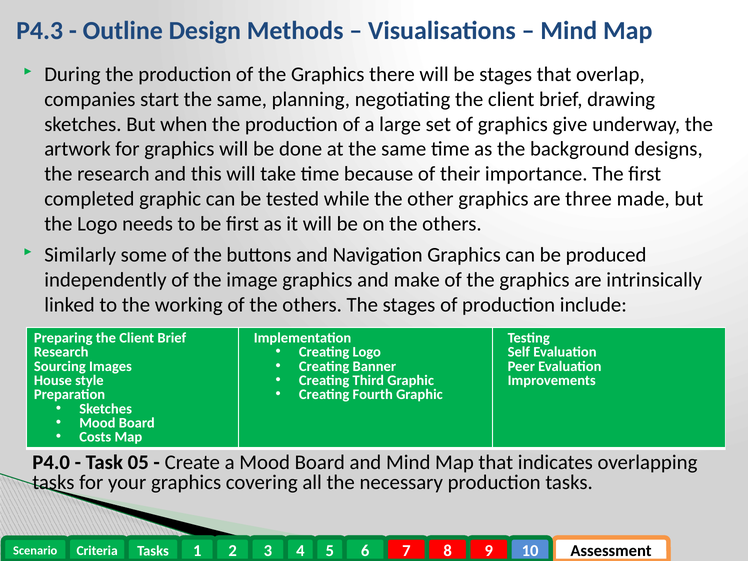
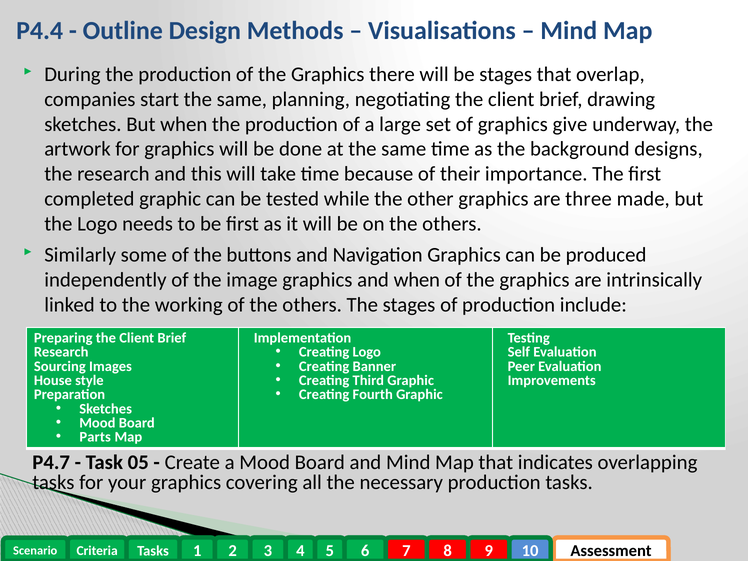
P4.3: P4.3 -> P4.4
and make: make -> when
Costs: Costs -> Parts
P4.0: P4.0 -> P4.7
